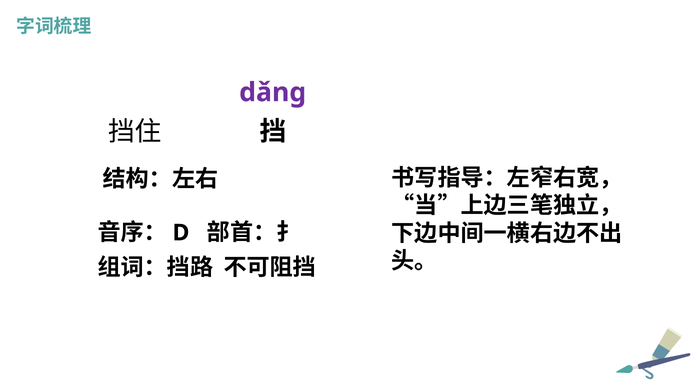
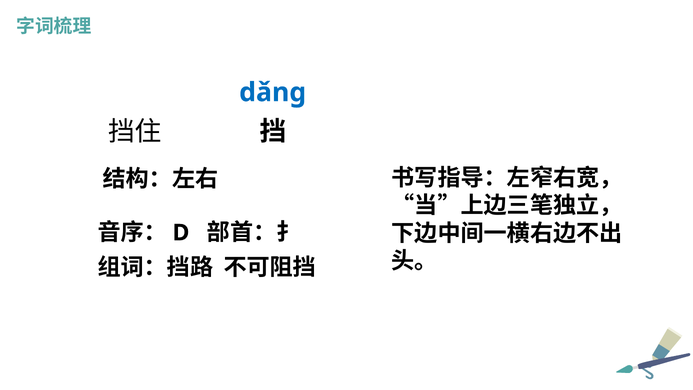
dǎng colour: purple -> blue
